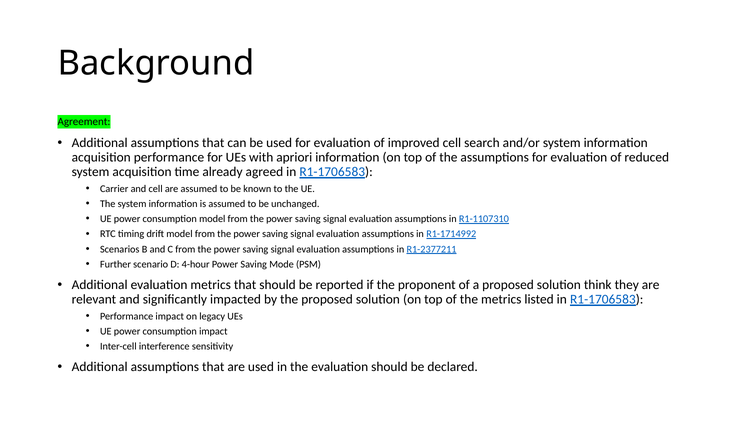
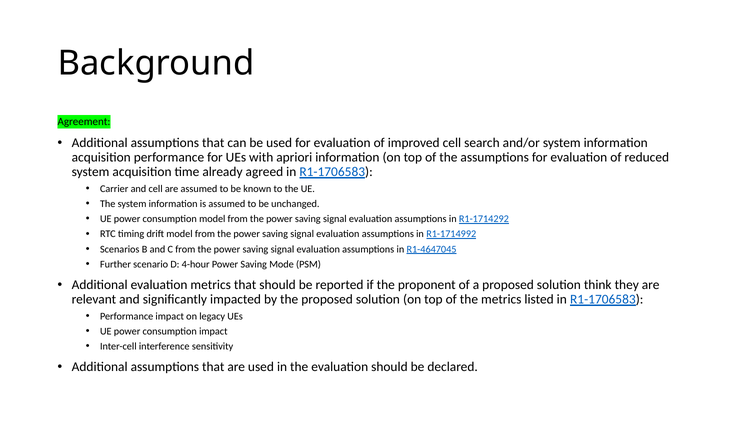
R1-1107310: R1-1107310 -> R1-1714292
R1-2377211: R1-2377211 -> R1-4647045
